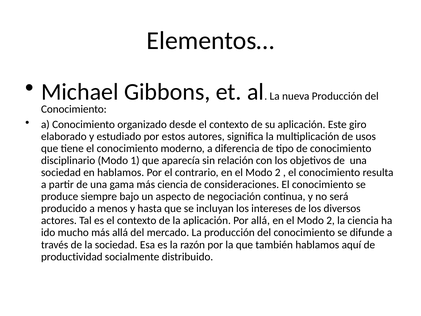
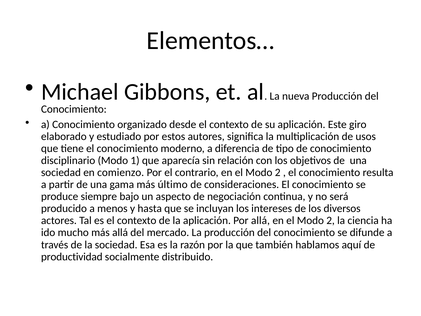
en hablamos: hablamos -> comienzo
más ciencia: ciencia -> último
